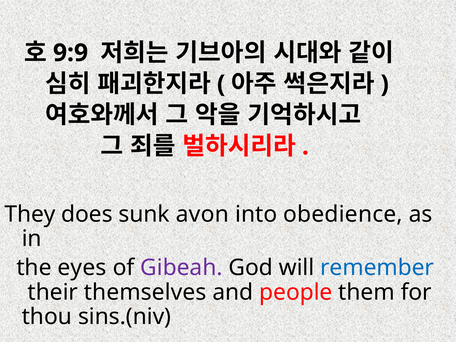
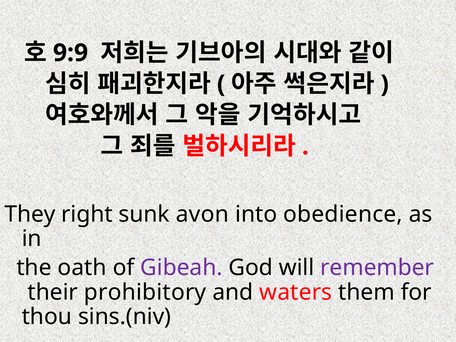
does: does -> right
eyes: eyes -> oath
remember colour: blue -> purple
themselves: themselves -> prohibitory
people: people -> waters
